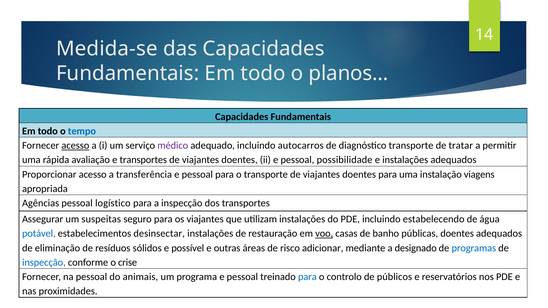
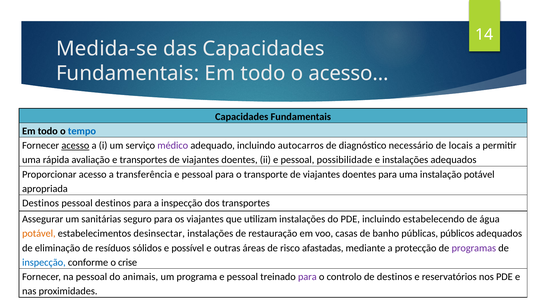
o planos: planos -> acesso
diagnóstico transporte: transporte -> necessário
tratar: tratar -> locais
instalação viagens: viagens -> potável
Agências at (41, 203): Agências -> Destinos
pessoal logístico: logístico -> destinos
suspeitas: suspeitas -> sanitárias
potável at (39, 234) colour: blue -> orange
voo underline: present -> none
públicas doentes: doentes -> públicos
adicionar: adicionar -> afastadas
designado: designado -> protecção
programas colour: blue -> purple
para at (307, 277) colour: blue -> purple
de públicos: públicos -> destinos
